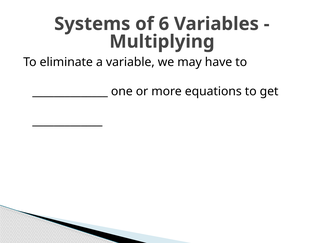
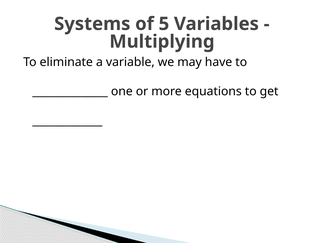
6: 6 -> 5
